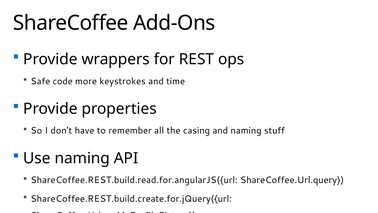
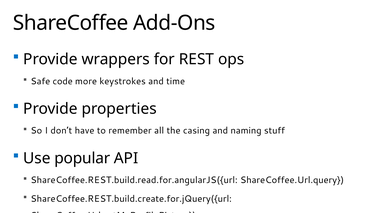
Use naming: naming -> popular
